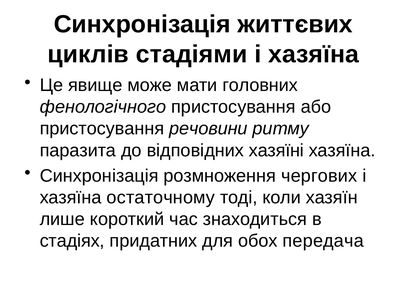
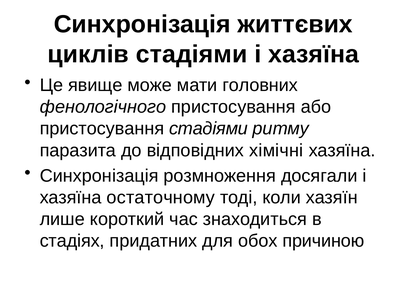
пристосування речовини: речовини -> стадіями
хазяїні: хазяїні -> хімічні
чергових: чергових -> досягали
передача: передача -> причиною
